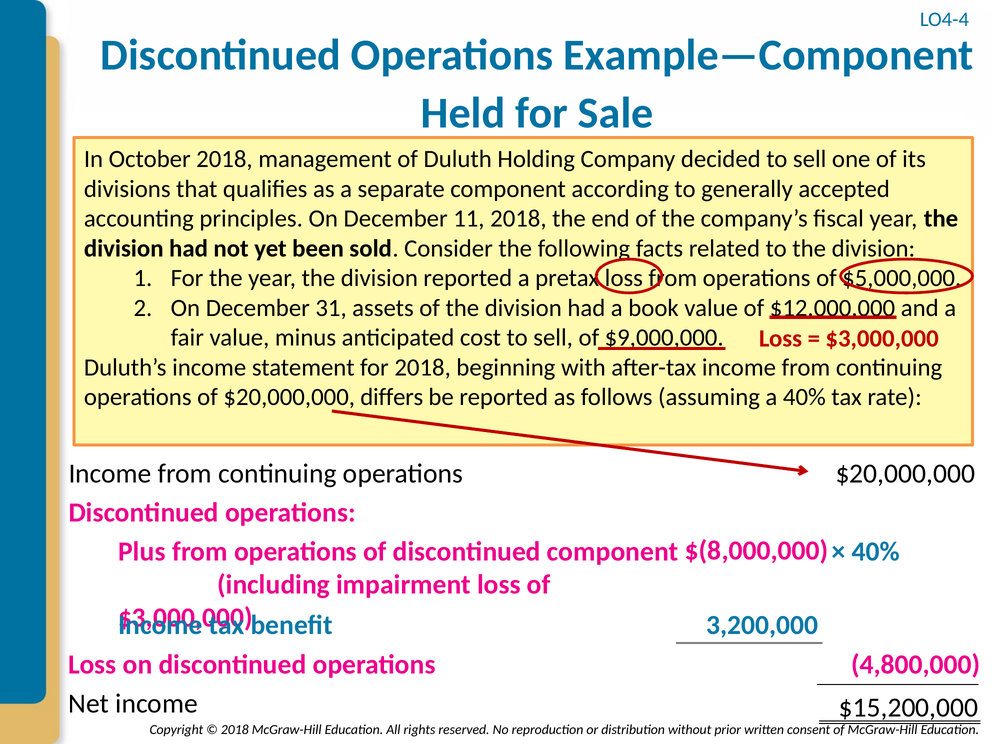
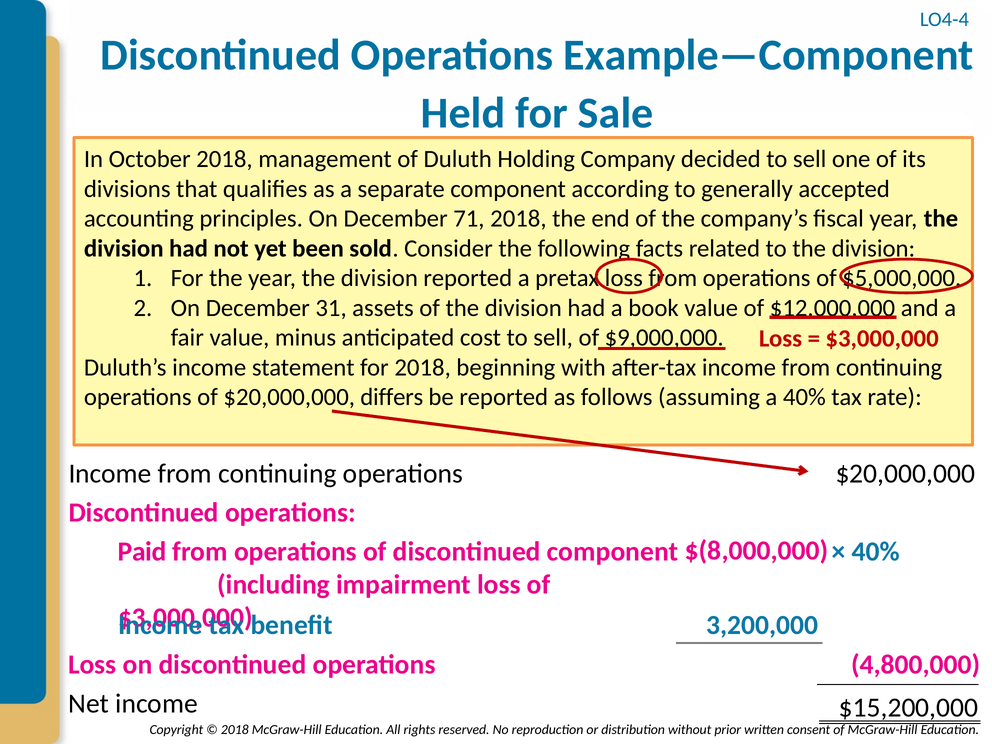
11: 11 -> 71
Plus: Plus -> Paid
